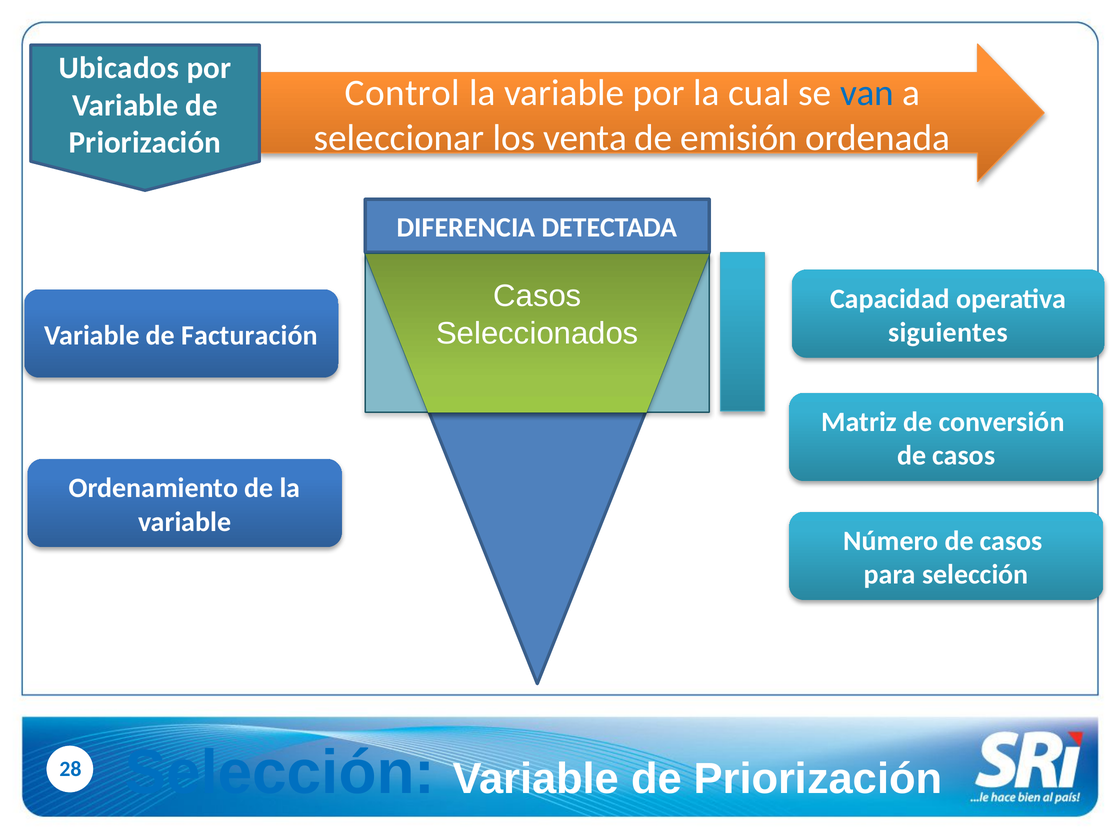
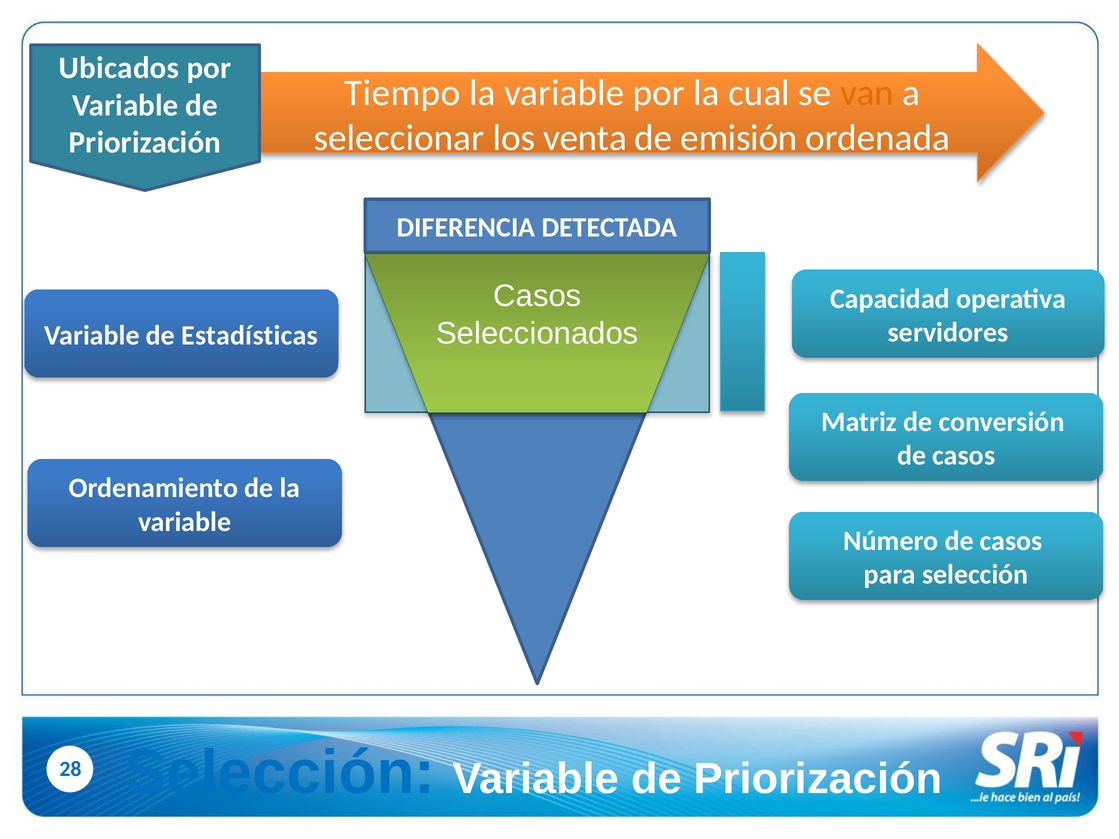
Control: Control -> Tiempo
van colour: blue -> orange
siguientes: siguientes -> servidores
Facturación: Facturación -> Estadísticas
